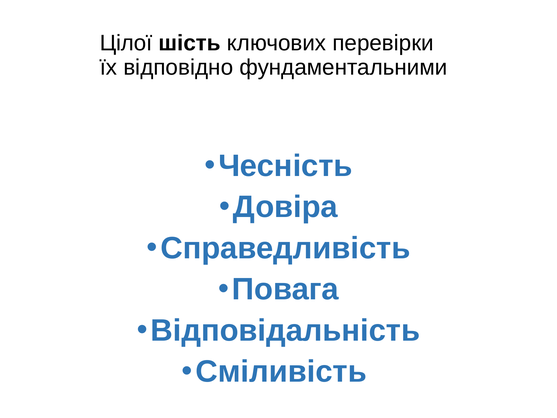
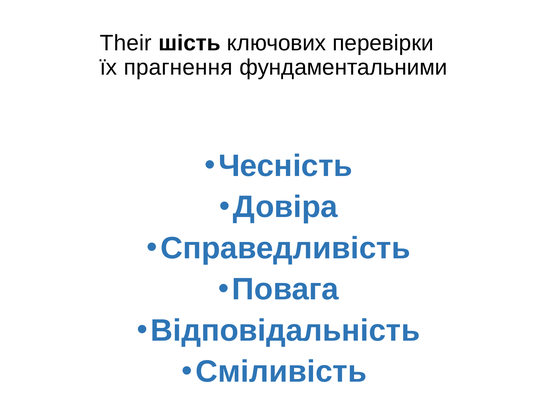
Цілої: Цілої -> Their
відповідно: відповідно -> прагнення
